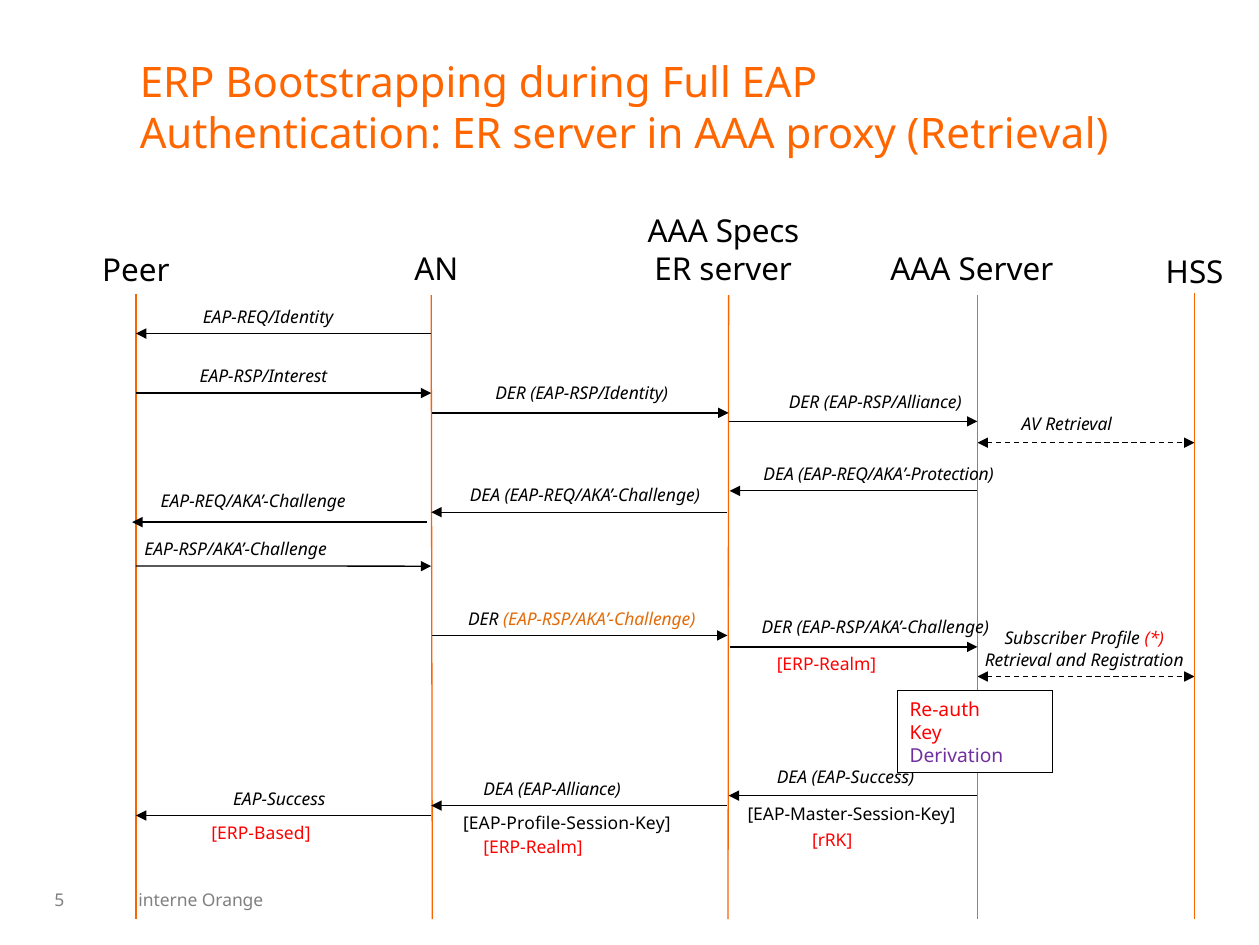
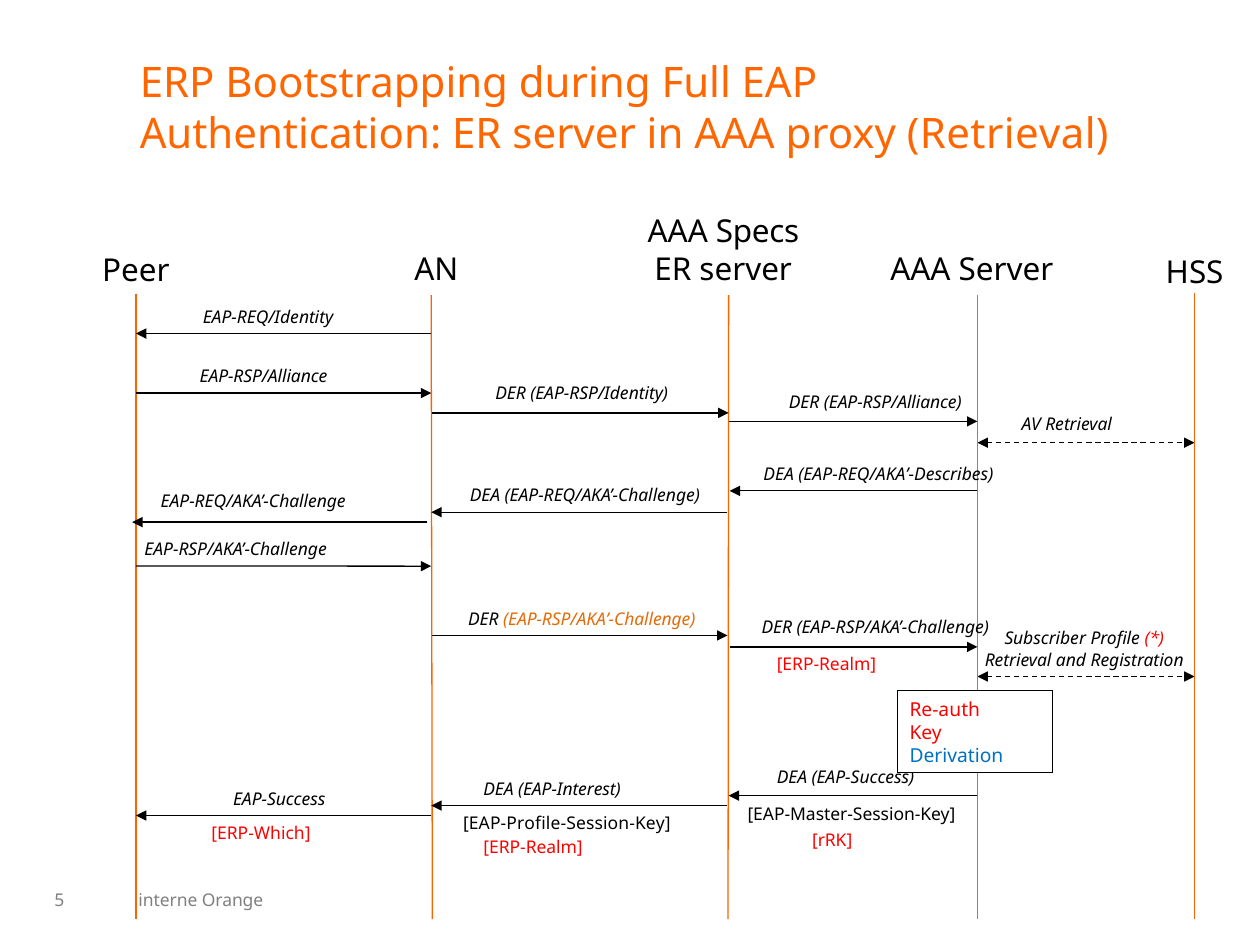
EAP-RSP/Interest at (263, 377): EAP-RSP/Interest -> EAP-RSP/Alliance
EAP-REQ/AKA’-Protection: EAP-REQ/AKA’-Protection -> EAP-REQ/AKA’-Describes
Derivation colour: purple -> blue
EAP-Alliance: EAP-Alliance -> EAP-Interest
ERP-Based: ERP-Based -> ERP-Which
